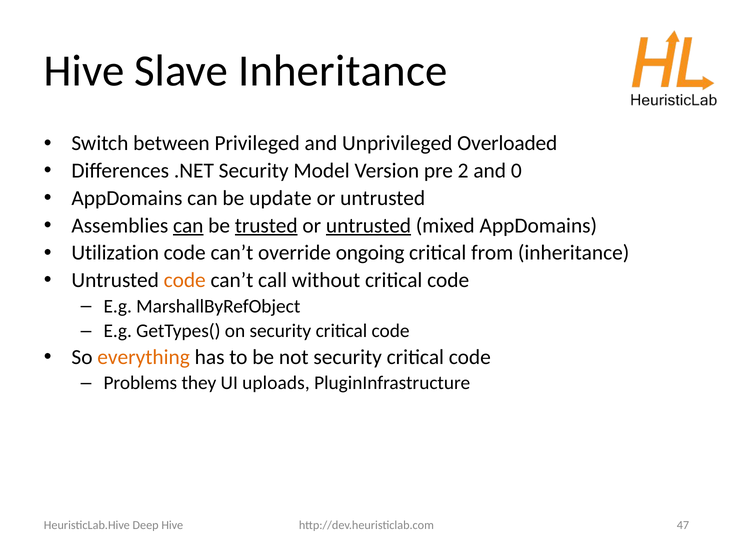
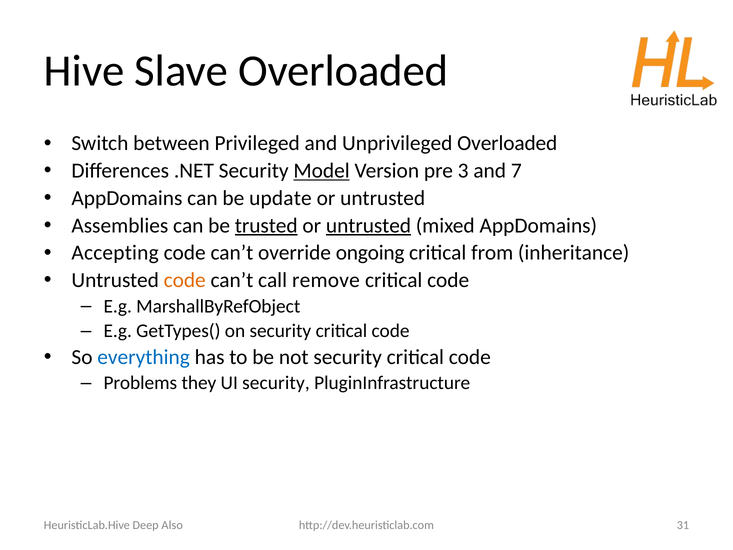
Slave Inheritance: Inheritance -> Overloaded
Model underline: none -> present
2: 2 -> 3
0: 0 -> 7
can at (188, 225) underline: present -> none
Utilization: Utilization -> Accepting
without: without -> remove
everything colour: orange -> blue
UI uploads: uploads -> security
Deep Hive: Hive -> Also
47: 47 -> 31
